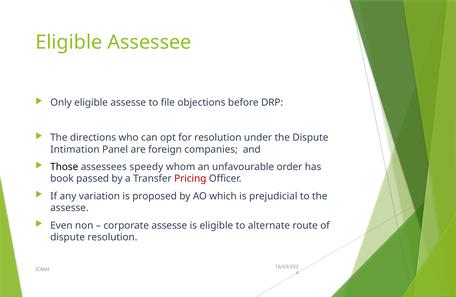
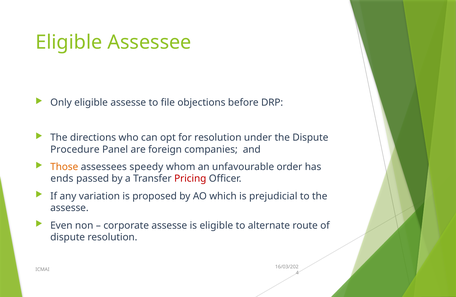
Intimation: Intimation -> Procedure
Those colour: black -> orange
book: book -> ends
